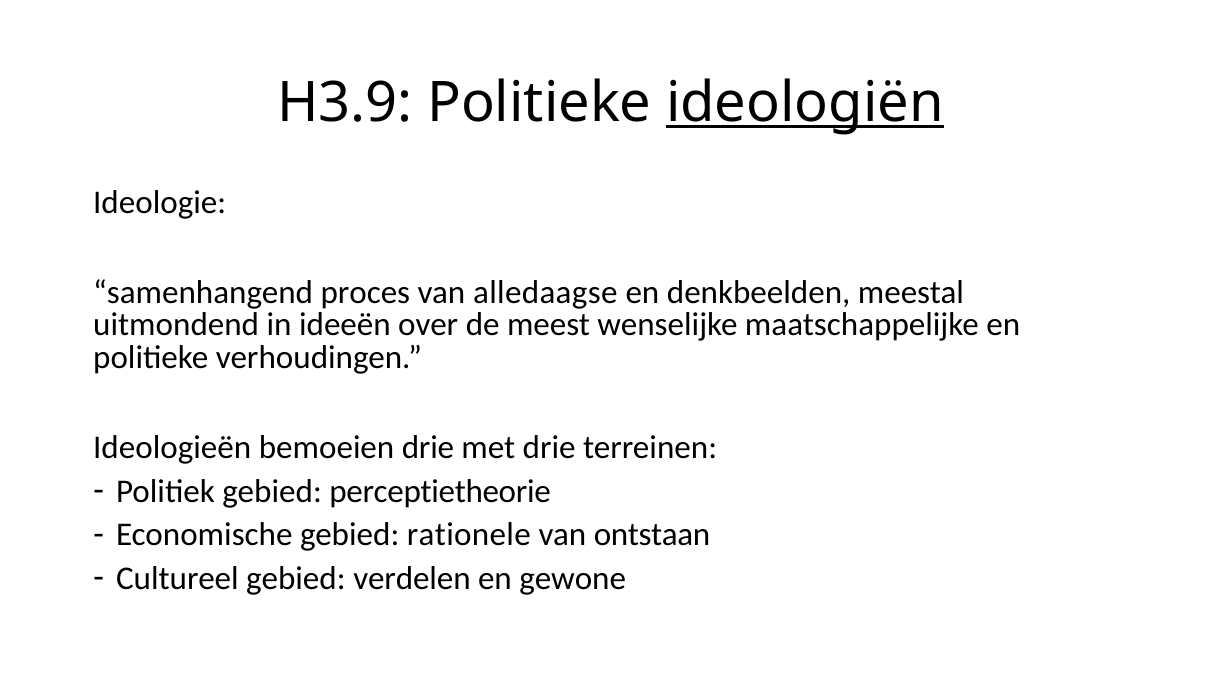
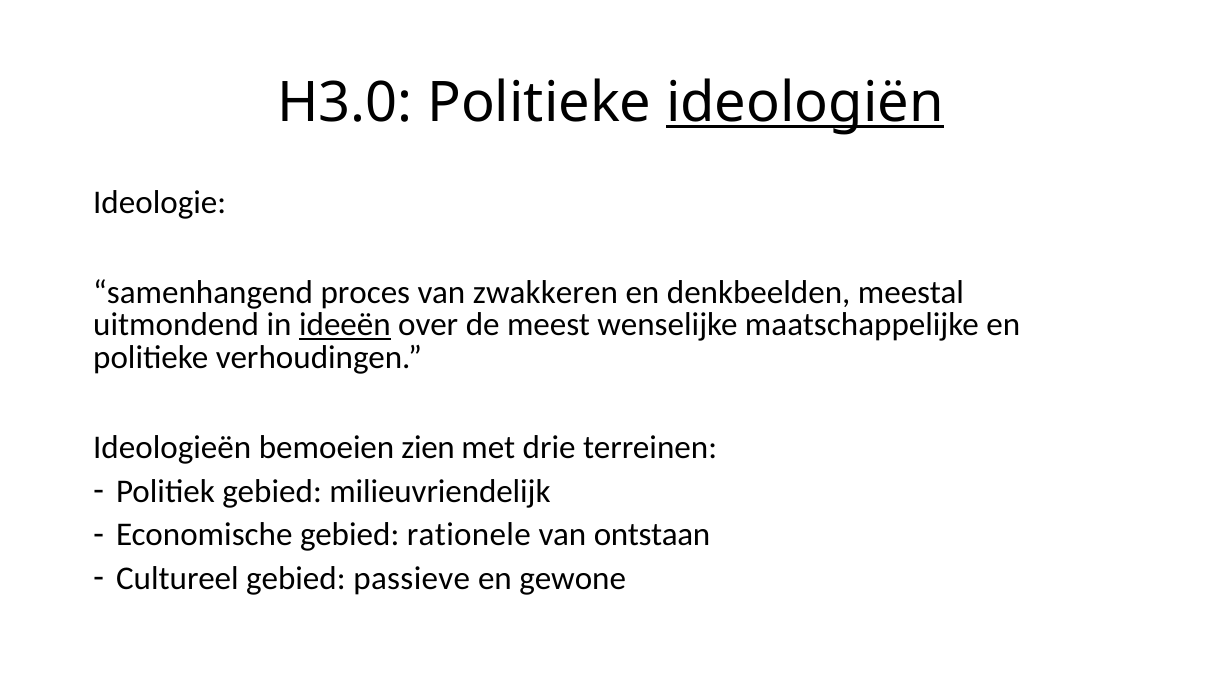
H3.9: H3.9 -> H3.0
alledaagse: alledaagse -> zwakkeren
ideeën underline: none -> present
bemoeien drie: drie -> zien
perceptietheorie: perceptietheorie -> milieuvriendelijk
verdelen: verdelen -> passieve
